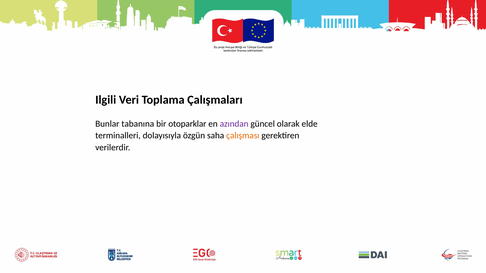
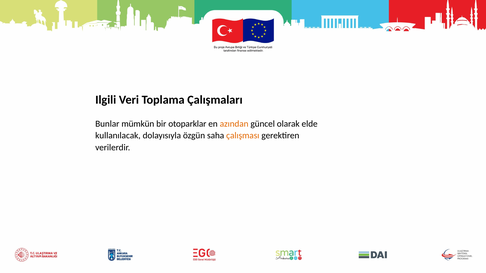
tabanına: tabanına -> mümkün
azından colour: purple -> orange
terminalleri: terminalleri -> kullanılacak
